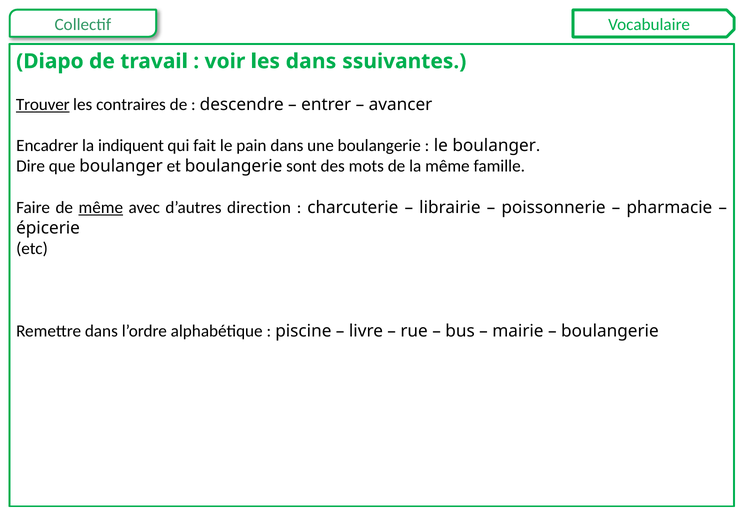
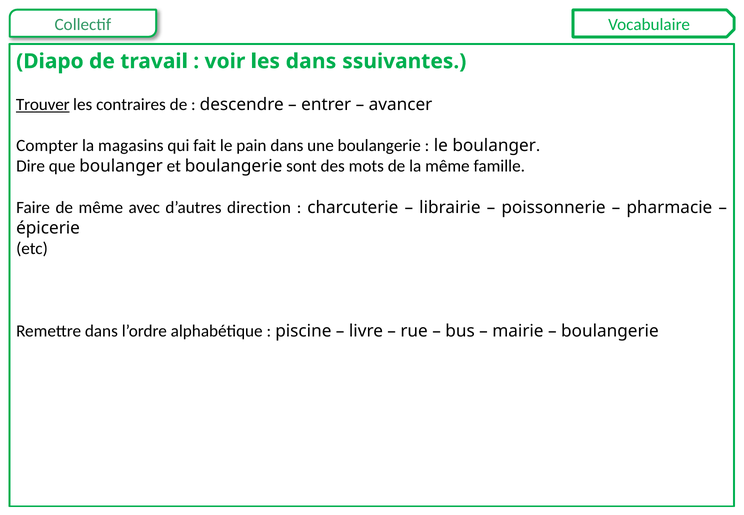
Encadrer: Encadrer -> Compter
indiquent: indiquent -> magasins
même at (101, 208) underline: present -> none
